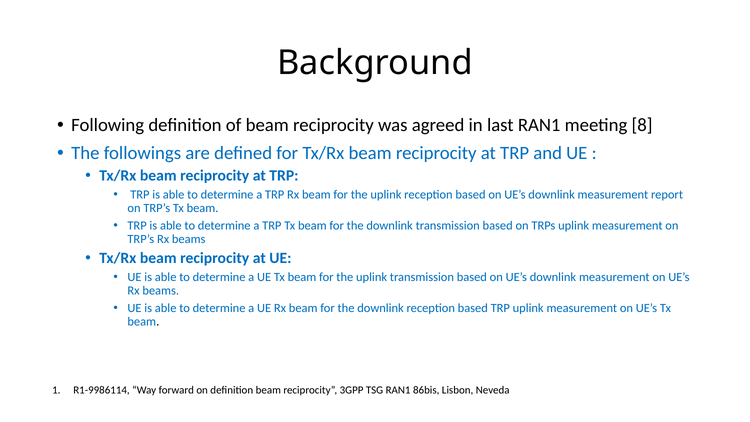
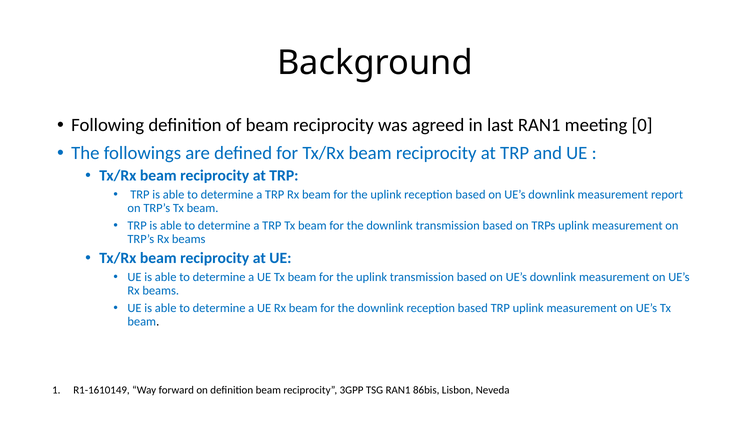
8: 8 -> 0
R1-9986114: R1-9986114 -> R1-1610149
